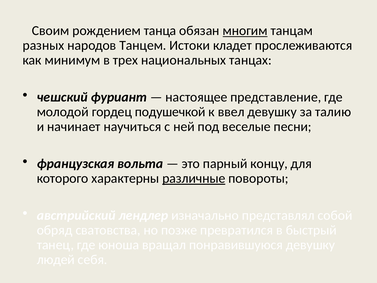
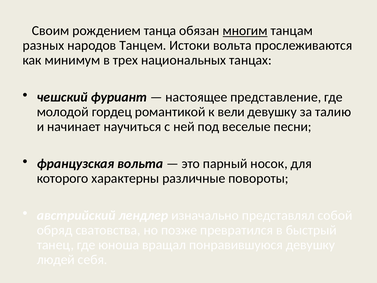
Истоки кладет: кладет -> вольта
подушечкой: подушечкой -> романтикой
ввел: ввел -> вели
концу: концу -> носок
различные underline: present -> none
